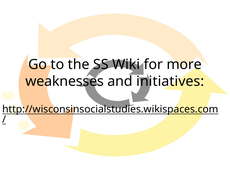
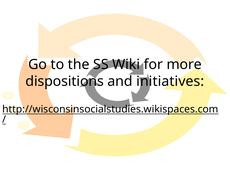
weaknesses: weaknesses -> dispositions
